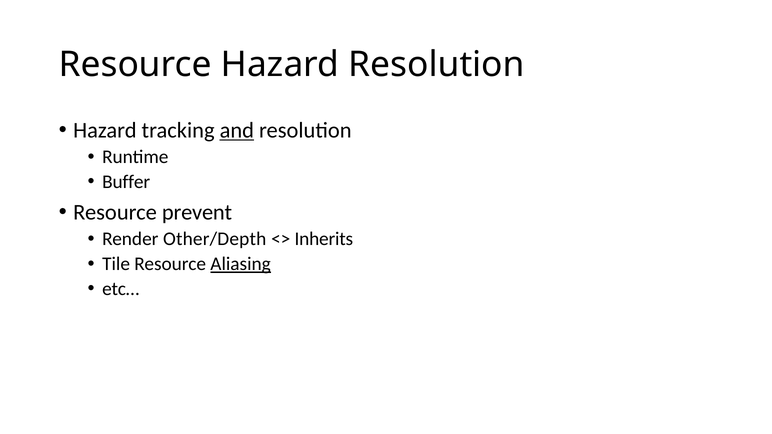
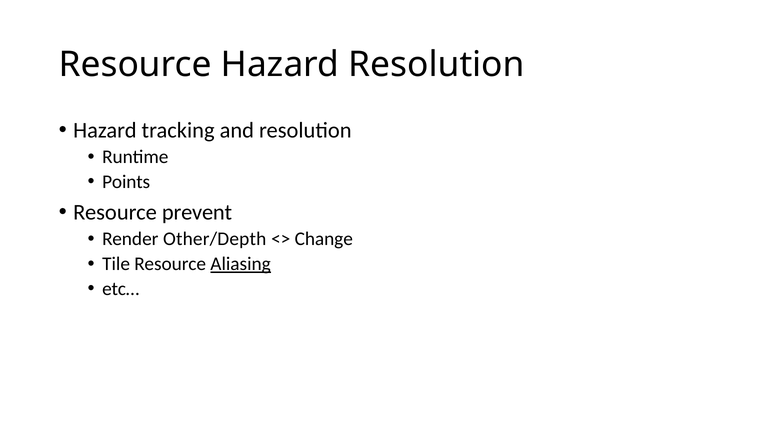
and underline: present -> none
Buffer: Buffer -> Points
Inherits: Inherits -> Change
